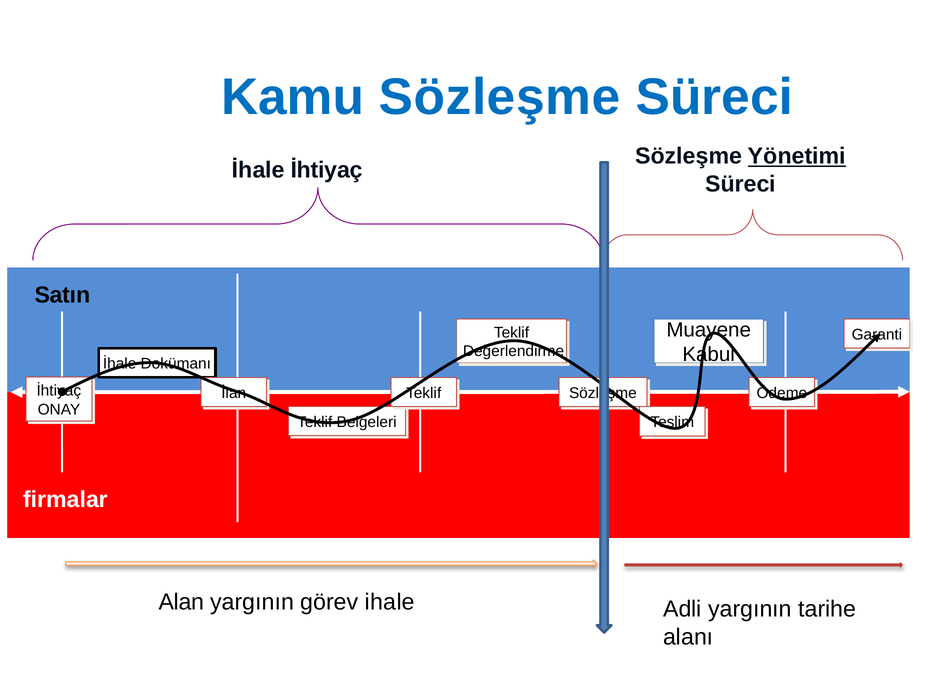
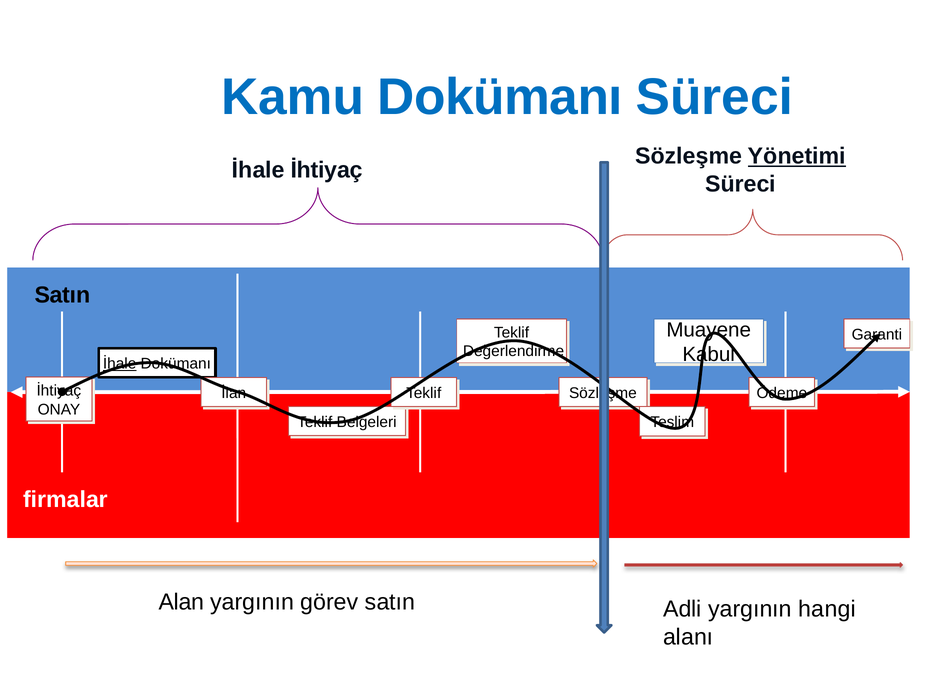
Kamu Sözleşme: Sözleşme -> Dokümanı
İhale at (120, 364) underline: none -> present
görev ihale: ihale -> satın
tarihe: tarihe -> hangi
